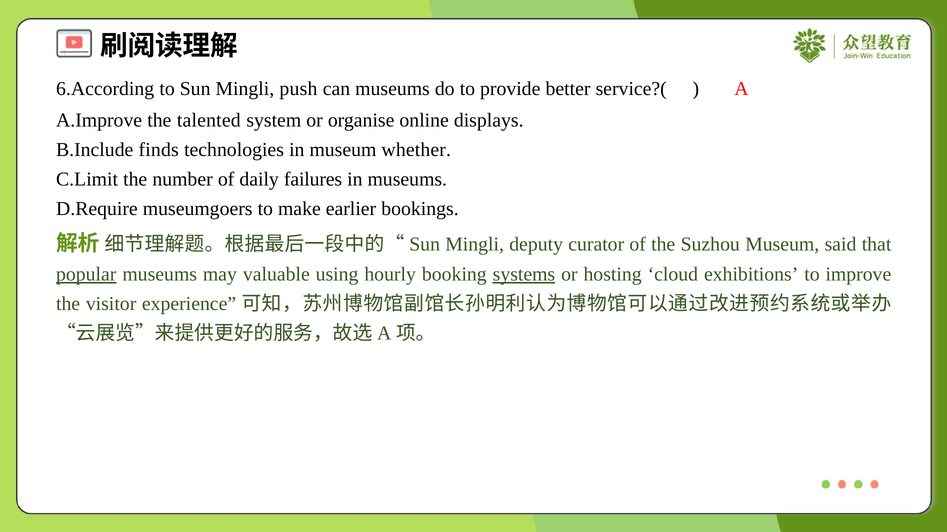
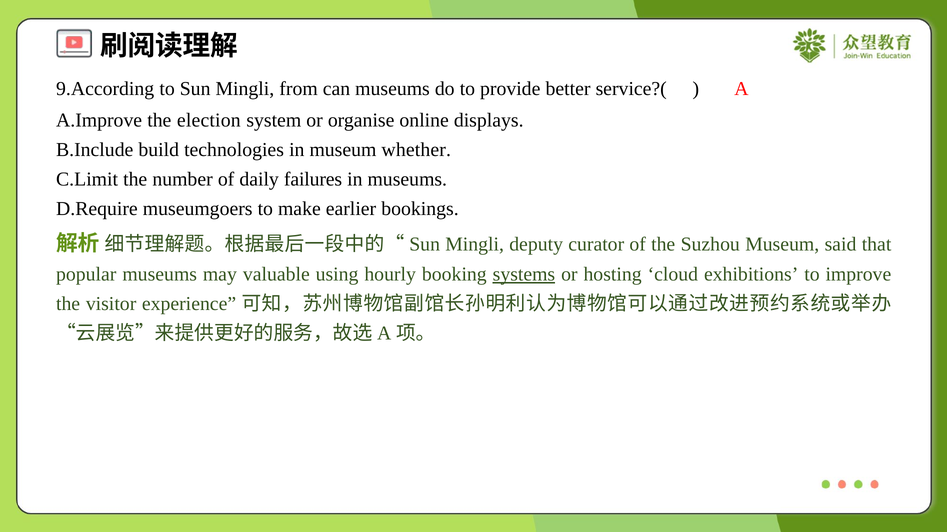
6.According: 6.According -> 9.According
push: push -> from
talented: talented -> election
finds: finds -> build
popular underline: present -> none
